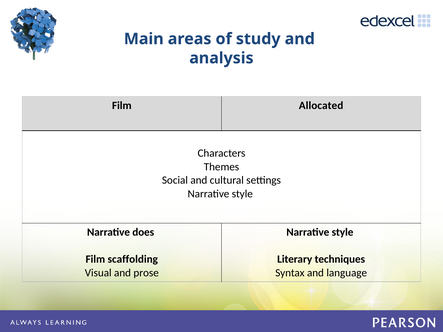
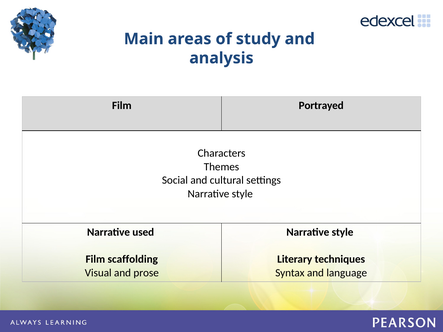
Allocated: Allocated -> Portrayed
does: does -> used
